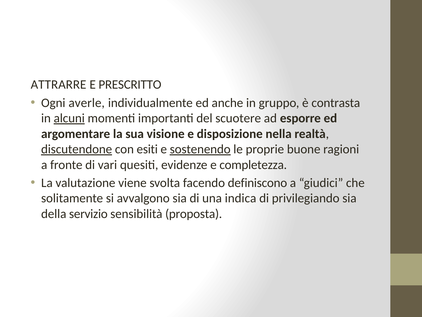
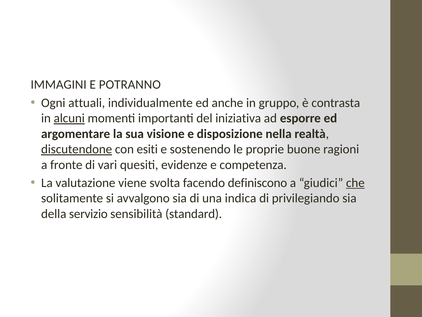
ATTRARRE: ATTRARRE -> IMMAGINI
PRESCRITTO: PRESCRITTO -> POTRANNO
averle: averle -> attuali
scuotere: scuotere -> iniziativa
sostenendo underline: present -> none
completezza: completezza -> competenza
che underline: none -> present
proposta: proposta -> standard
